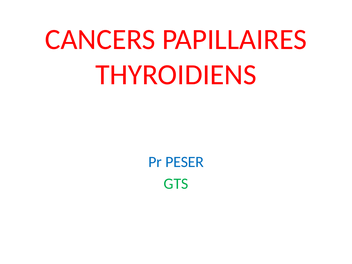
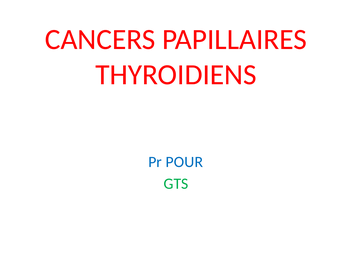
PESER: PESER -> POUR
